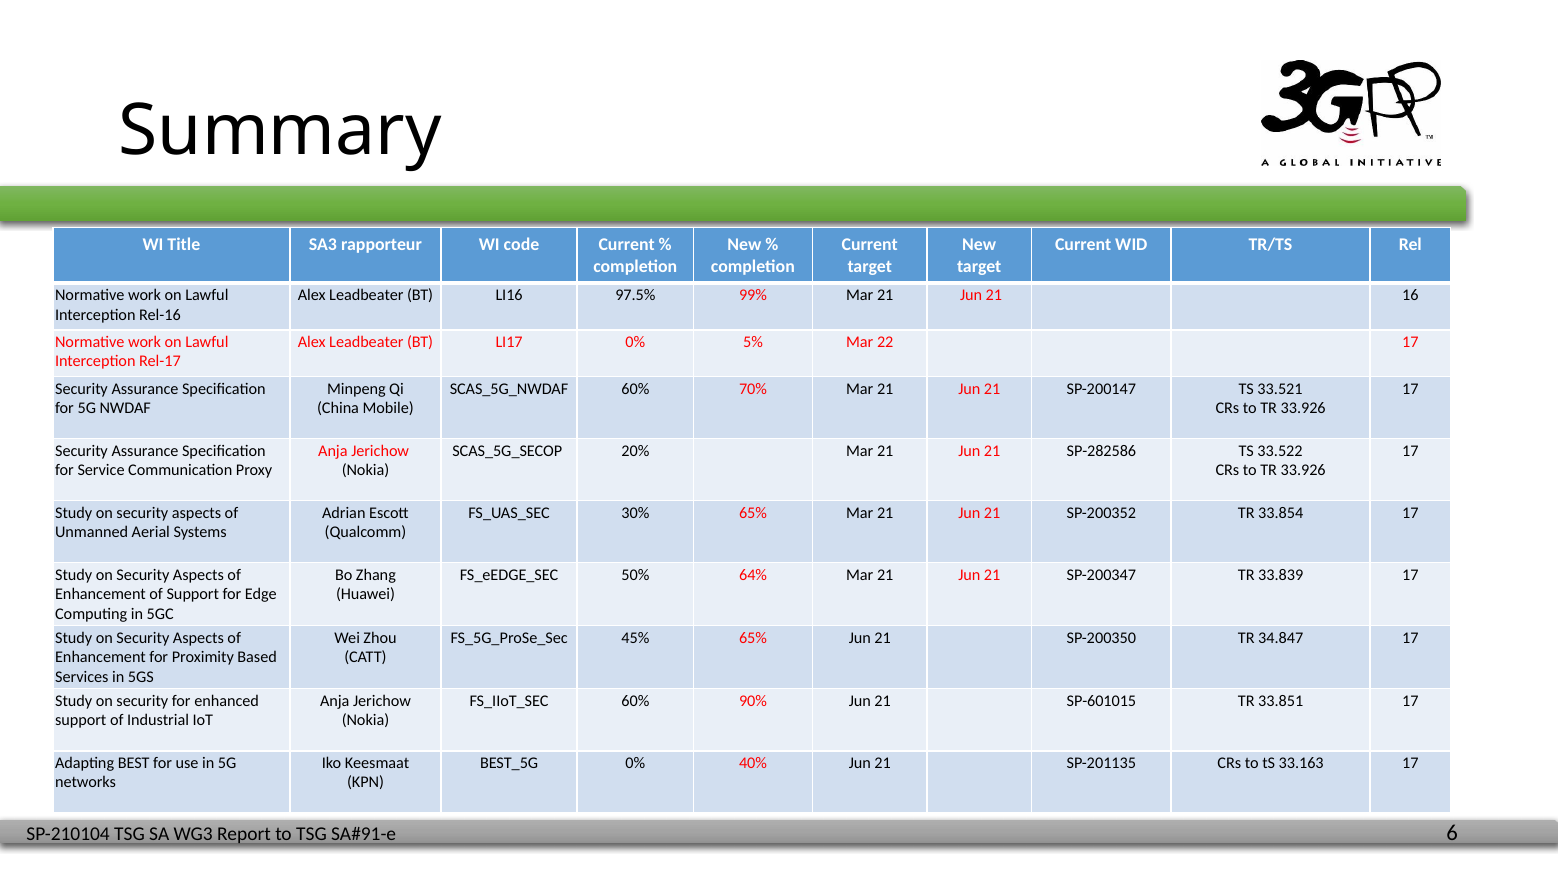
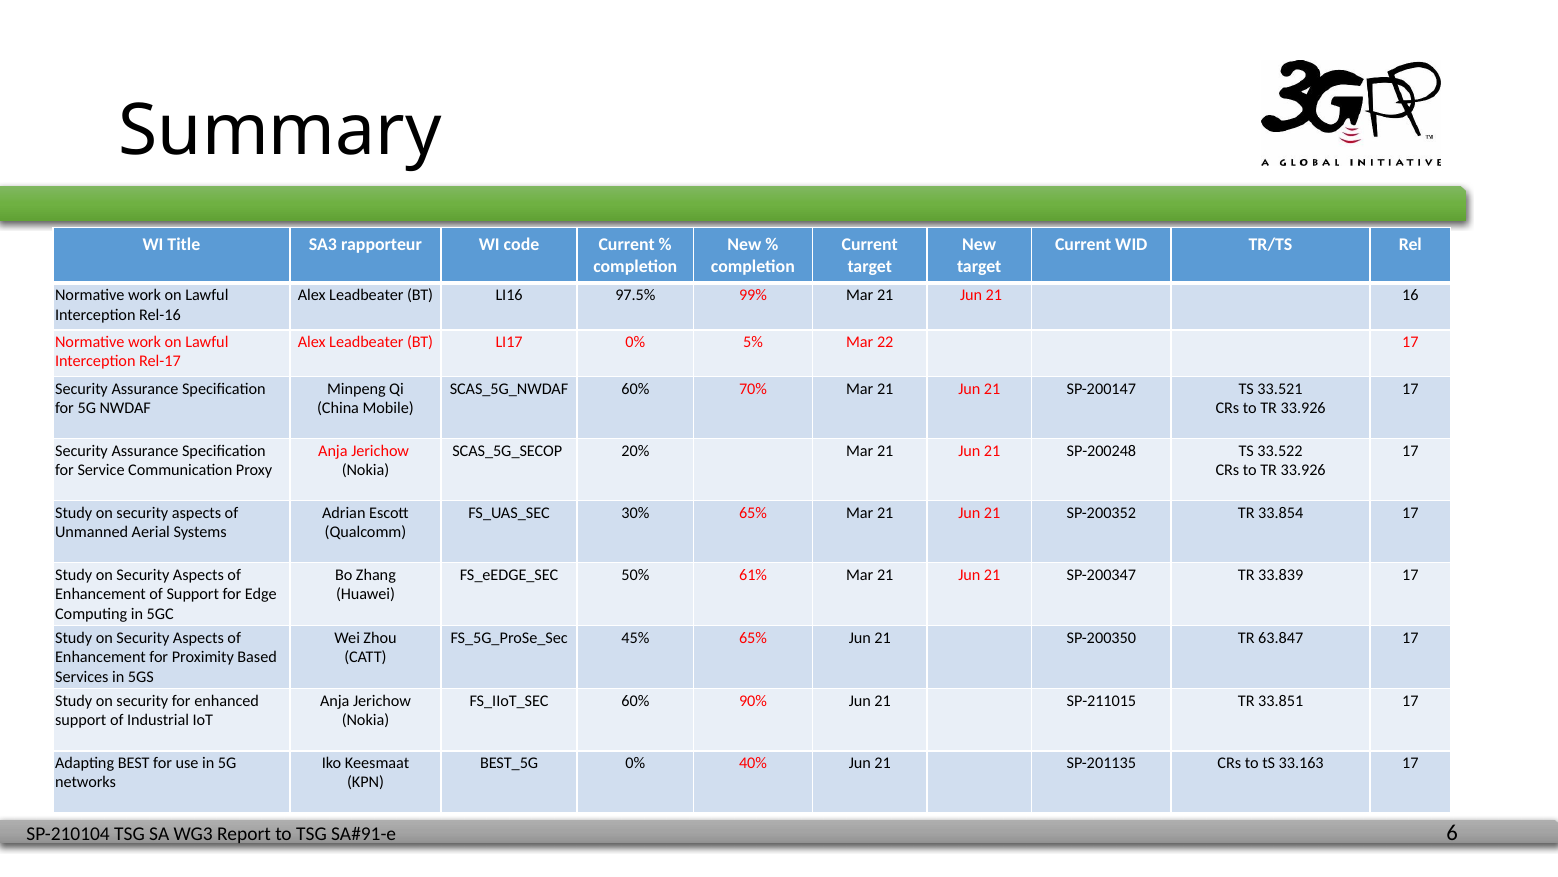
SP-282586: SP-282586 -> SP-200248
64%: 64% -> 61%
34.847: 34.847 -> 63.847
SP-601015: SP-601015 -> SP-211015
